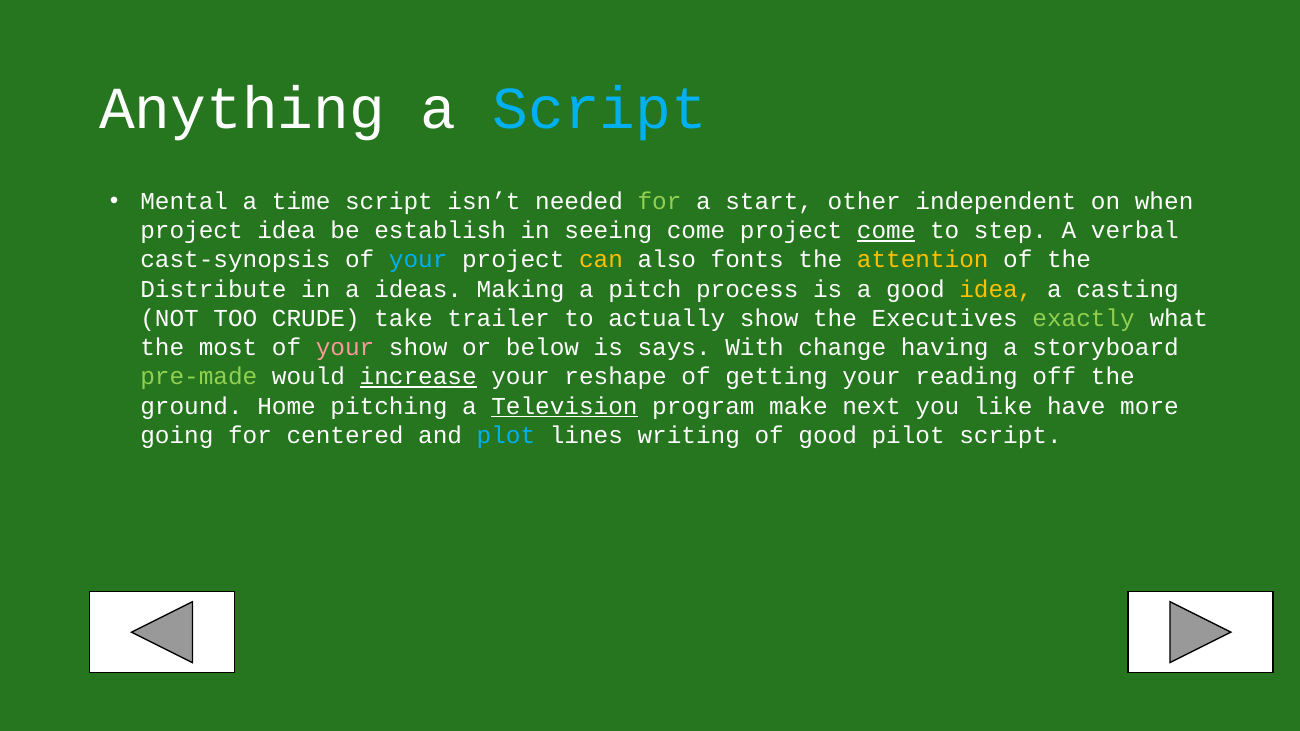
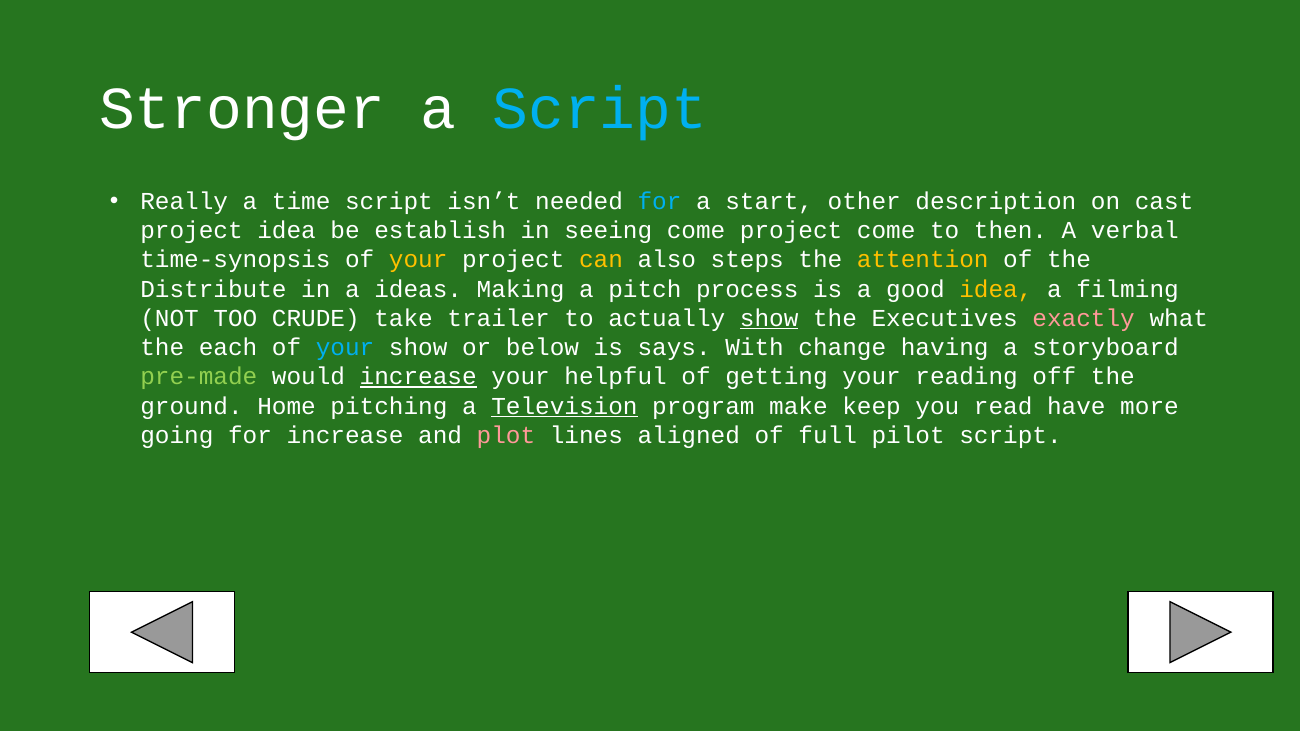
Anything: Anything -> Stronger
Mental: Mental -> Really
for at (659, 201) colour: light green -> light blue
independent: independent -> description
when: when -> cast
come at (886, 231) underline: present -> none
step: step -> then
cast-synopsis: cast-synopsis -> time-synopsis
your at (418, 260) colour: light blue -> yellow
fonts: fonts -> steps
casting: casting -> filming
show at (769, 318) underline: none -> present
exactly colour: light green -> pink
most: most -> each
your at (345, 348) colour: pink -> light blue
reshape: reshape -> helpful
next: next -> keep
like: like -> read
for centered: centered -> increase
plot colour: light blue -> pink
writing: writing -> aligned
of good: good -> full
